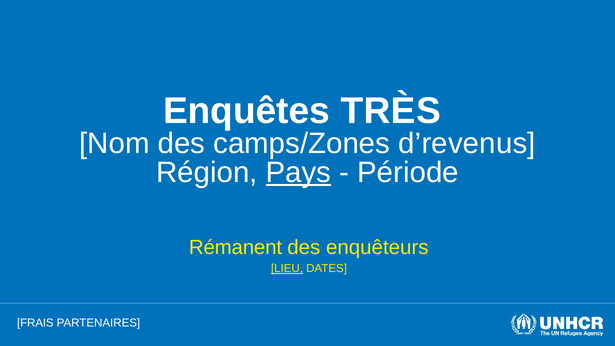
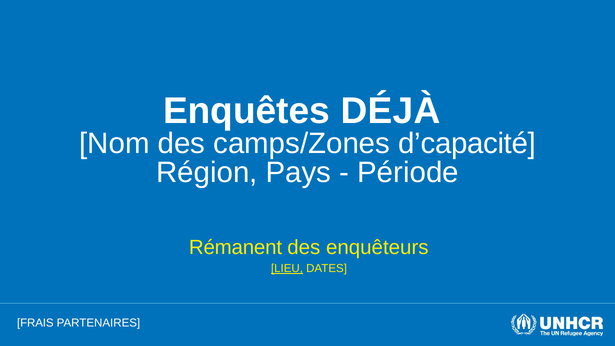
TRÈS: TRÈS -> DÉJÀ
d’revenus: d’revenus -> d’capacité
Pays underline: present -> none
